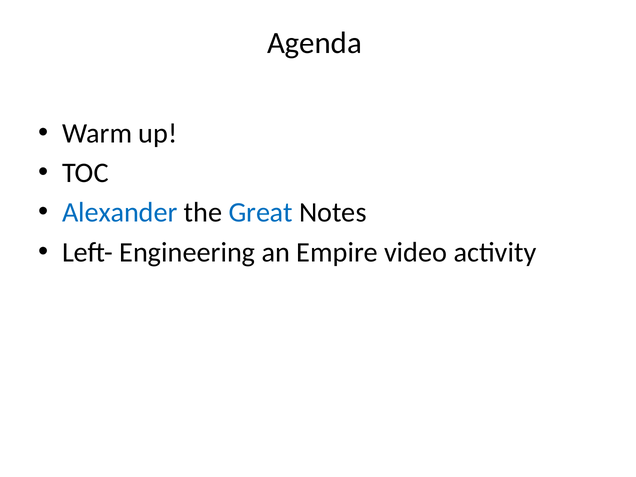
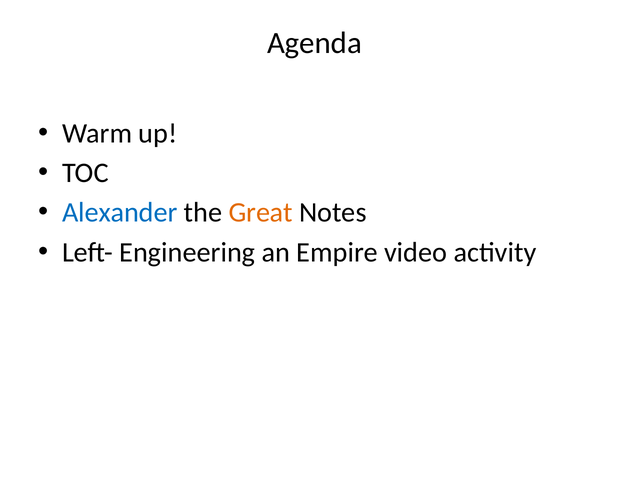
Great colour: blue -> orange
